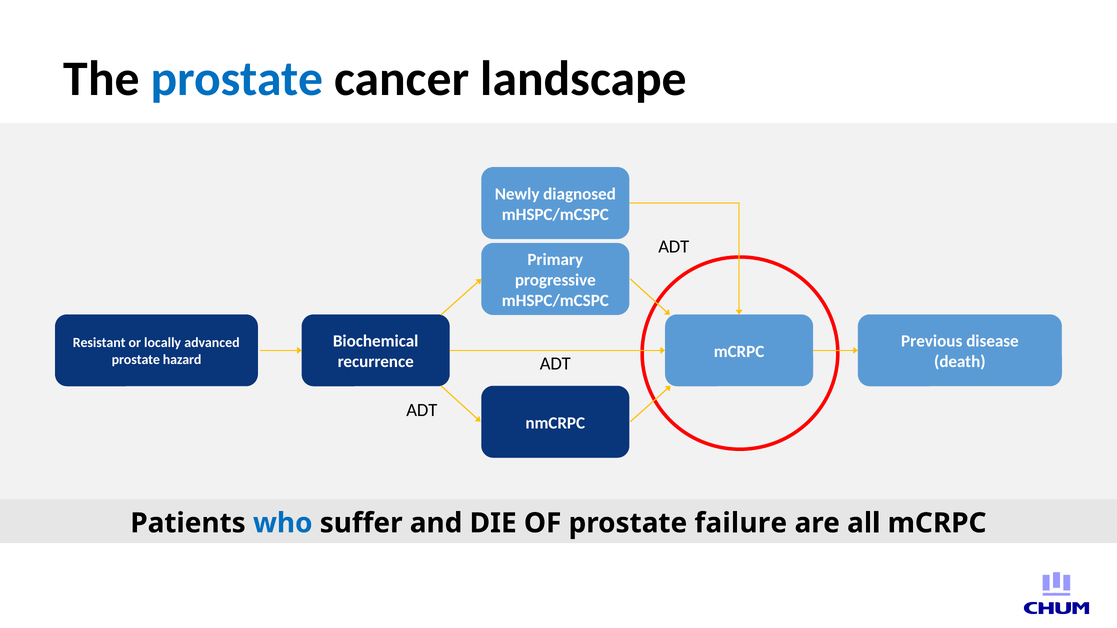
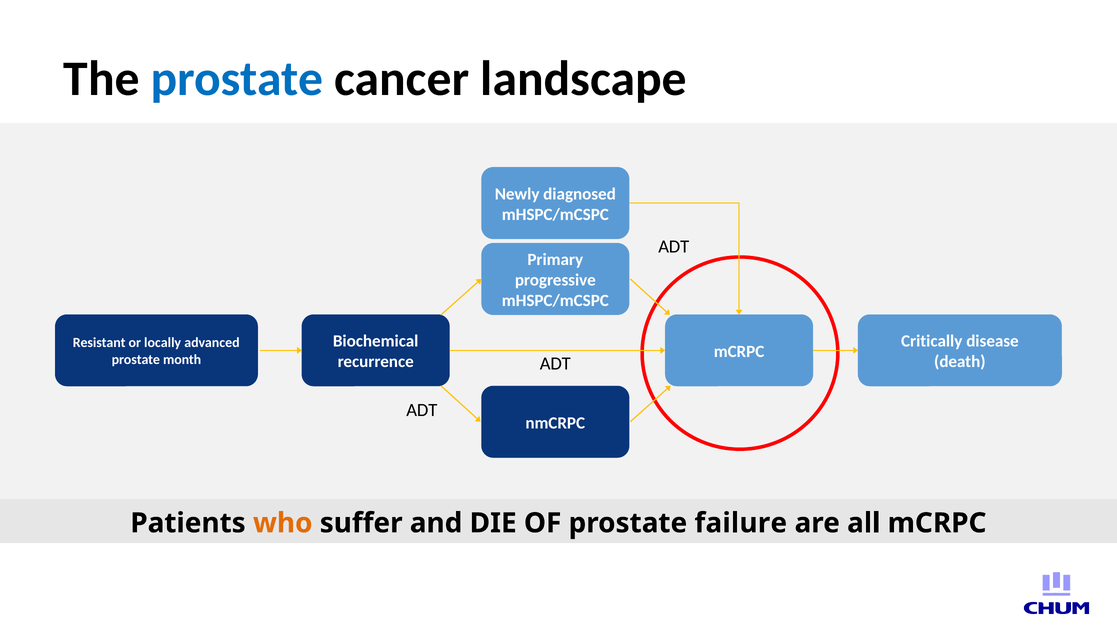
Previous: Previous -> Critically
hazard: hazard -> month
who colour: blue -> orange
